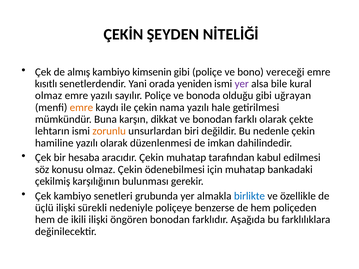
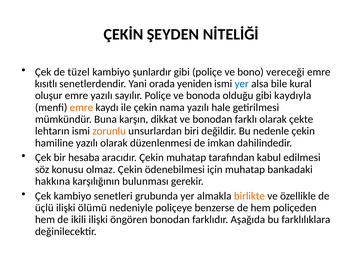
almış: almış -> tüzel
kimsenin: kimsenin -> şunlardır
yer at (242, 84) colour: purple -> blue
olmaz at (49, 96): olmaz -> oluşur
uğrayan: uğrayan -> kaydıyla
çekilmiş: çekilmiş -> hakkına
birlikte colour: blue -> orange
sürekli: sürekli -> ölümü
